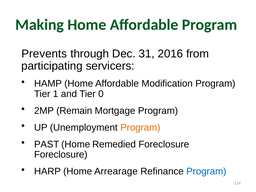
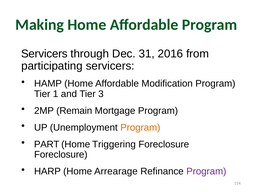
Prevents at (44, 54): Prevents -> Servicers
0: 0 -> 3
PAST: PAST -> PART
Remedied: Remedied -> Triggering
Program at (206, 171) colour: blue -> purple
